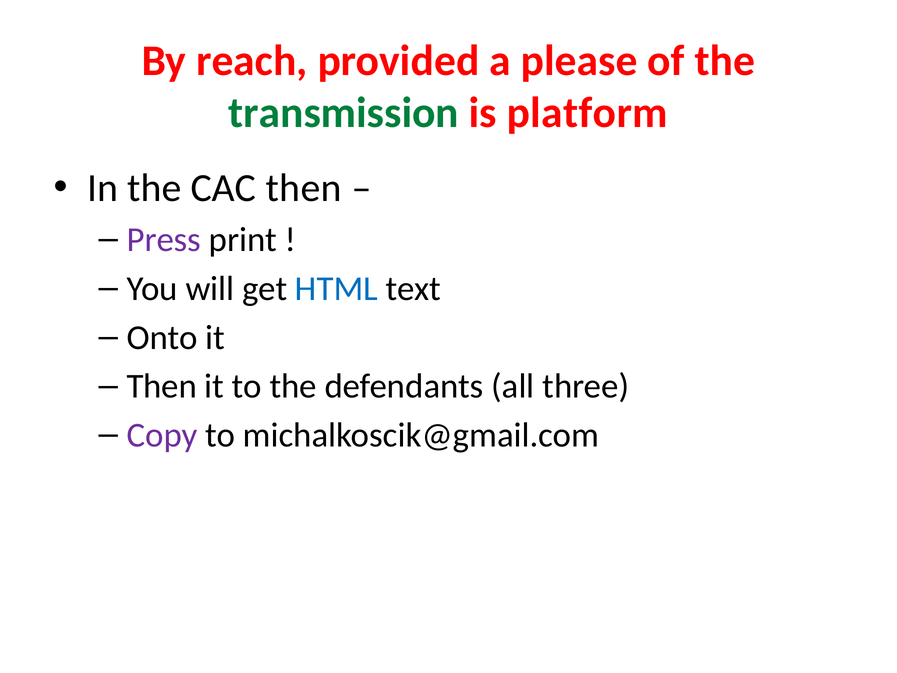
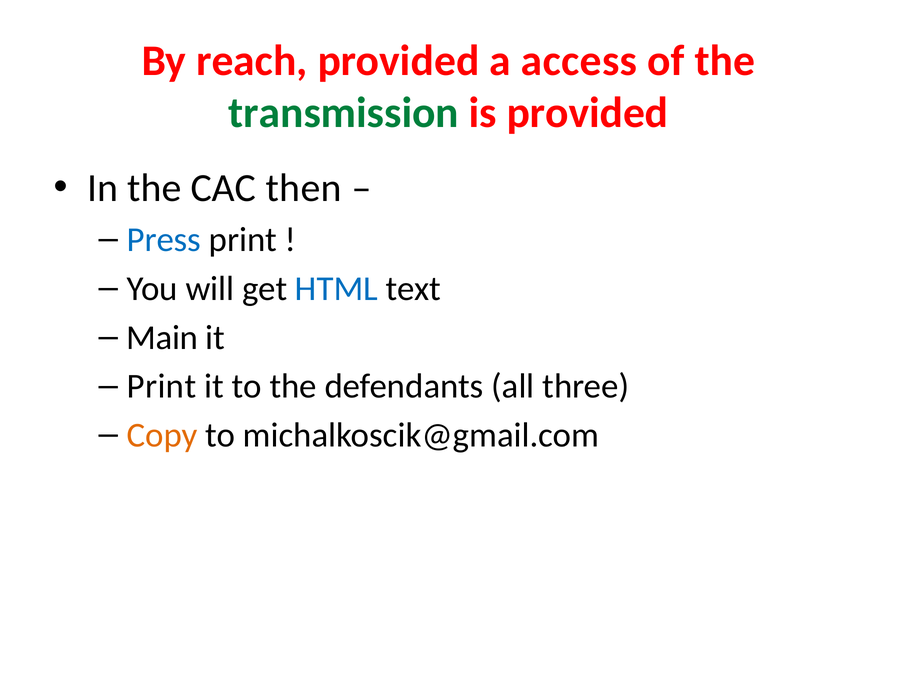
please: please -> access
is platform: platform -> provided
Press colour: purple -> blue
Onto: Onto -> Main
Then at (162, 386): Then -> Print
Copy colour: purple -> orange
